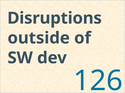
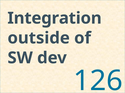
Disruptions: Disruptions -> Integration
